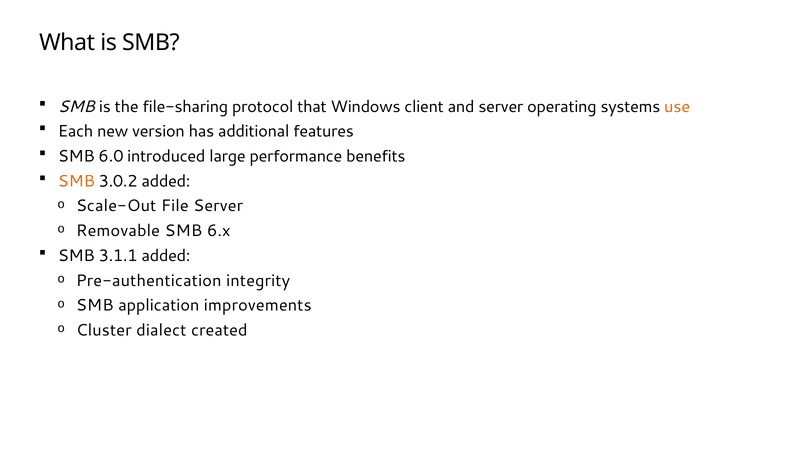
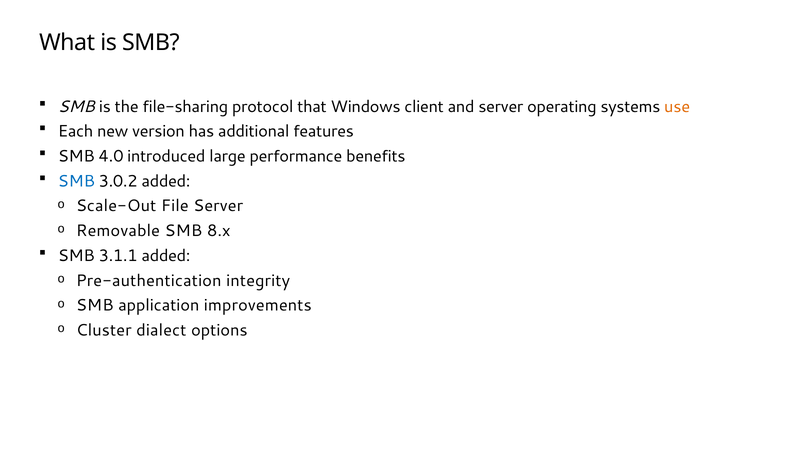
6.0: 6.0 -> 4.0
SMB at (76, 181) colour: orange -> blue
6.x: 6.x -> 8.x
created: created -> options
